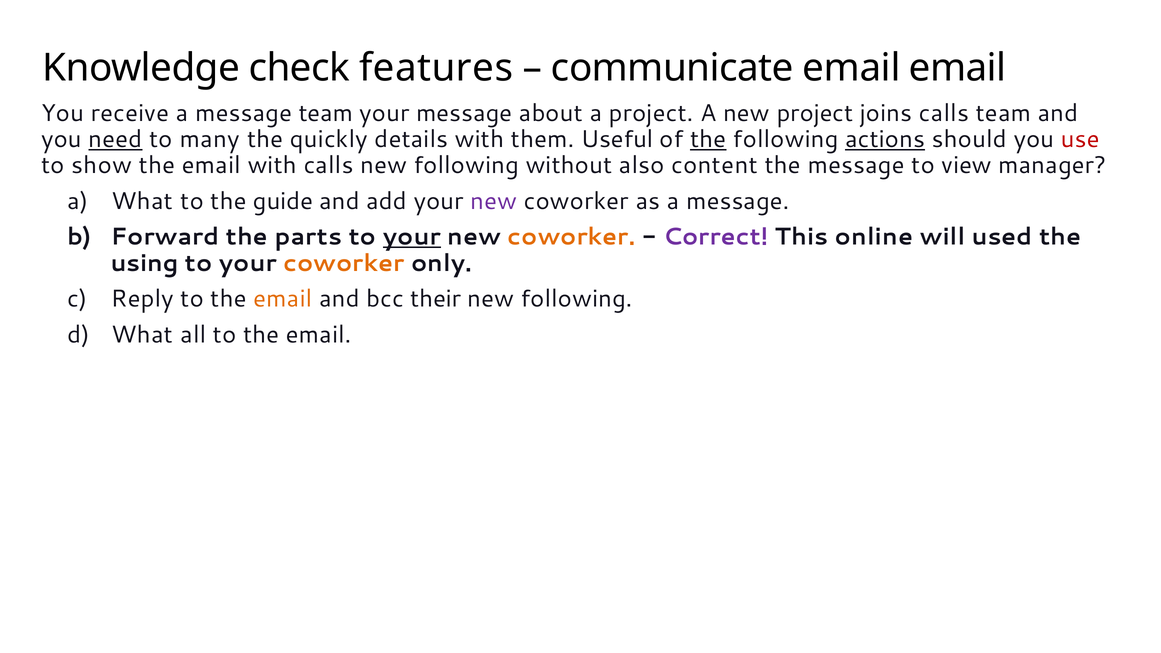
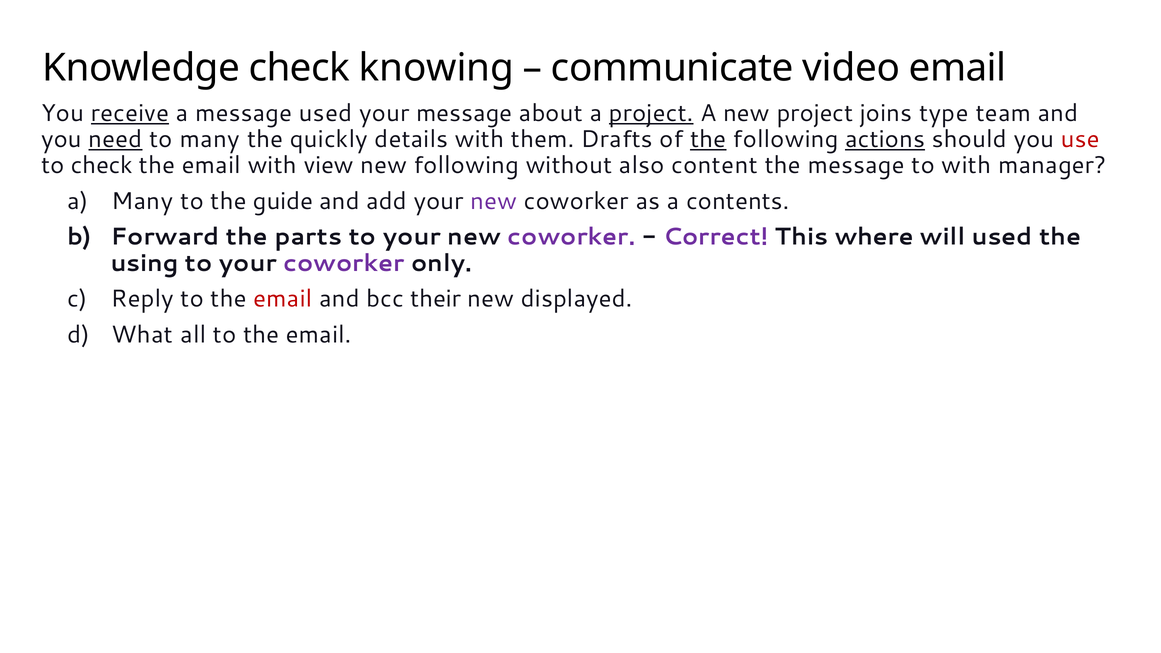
features: features -> knowing
communicate email: email -> video
receive underline: none -> present
message team: team -> used
project at (651, 113) underline: none -> present
joins calls: calls -> type
Useful: Useful -> Drafts
to show: show -> check
with calls: calls -> view
to view: view -> with
a What: What -> Many
as a message: message -> contents
your at (412, 237) underline: present -> none
coworker at (571, 237) colour: orange -> purple
online: online -> where
coworker at (344, 263) colour: orange -> purple
email at (283, 299) colour: orange -> red
following at (577, 299): following -> displayed
